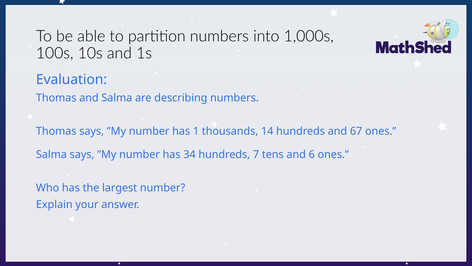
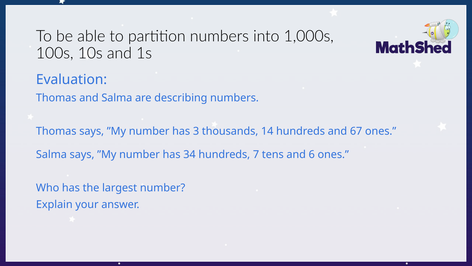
1: 1 -> 3
